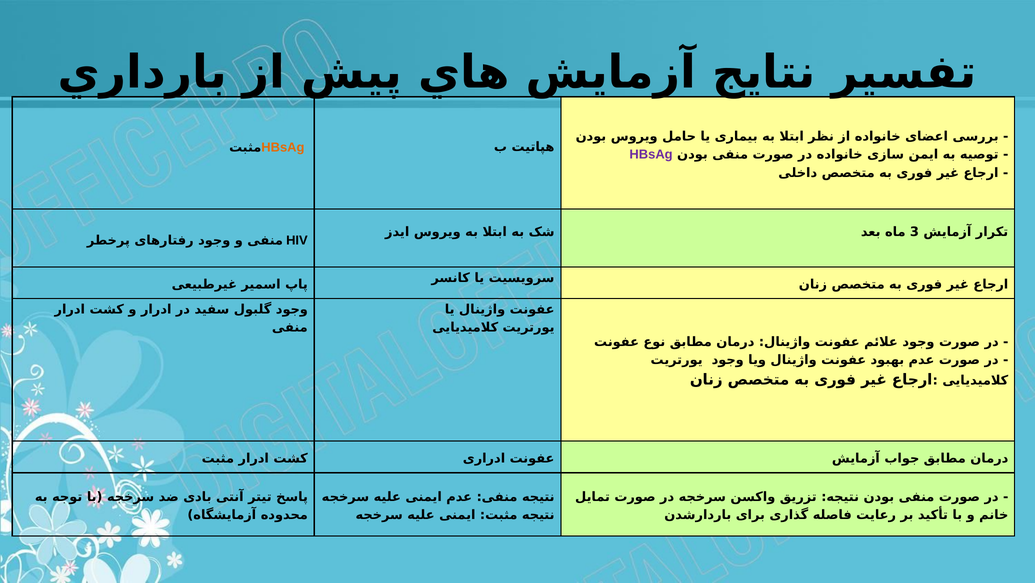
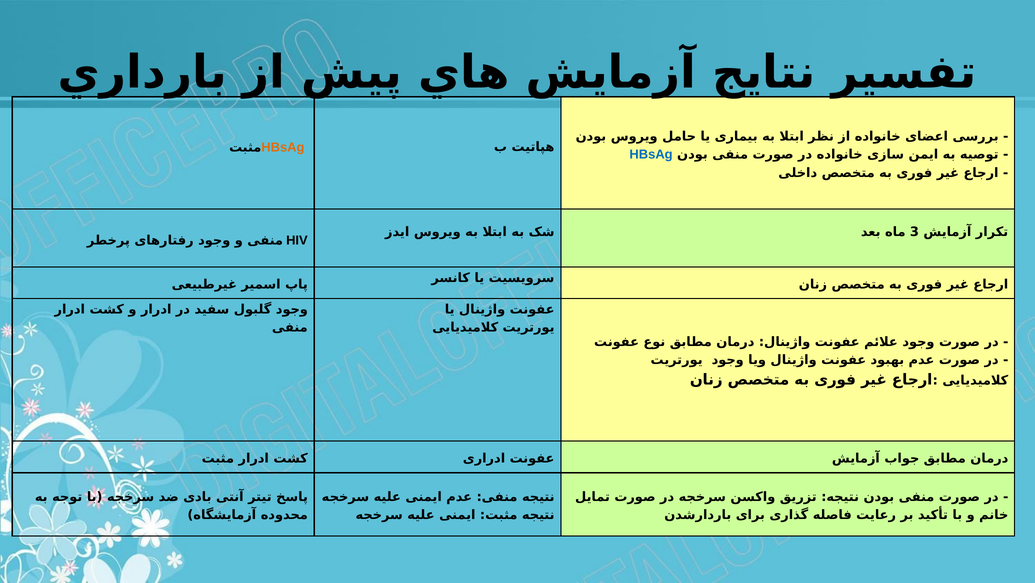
HBsAg at (651, 154) colour: purple -> blue
